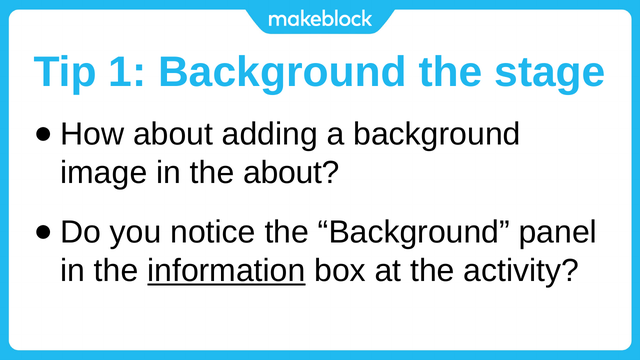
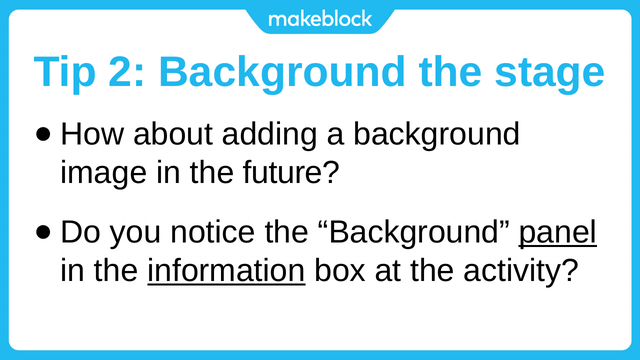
1: 1 -> 2
the about: about -> future
panel underline: none -> present
